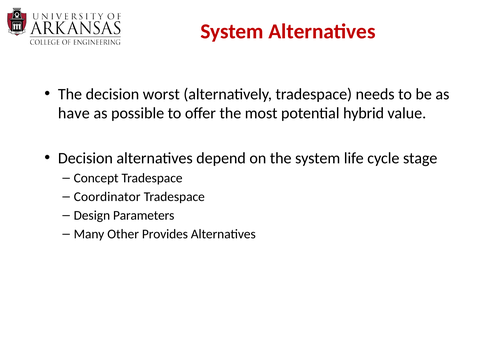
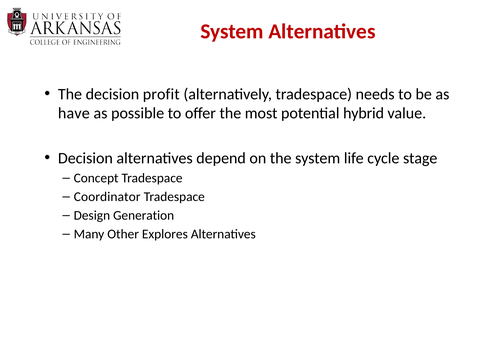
worst: worst -> profit
Parameters: Parameters -> Generation
Provides: Provides -> Explores
